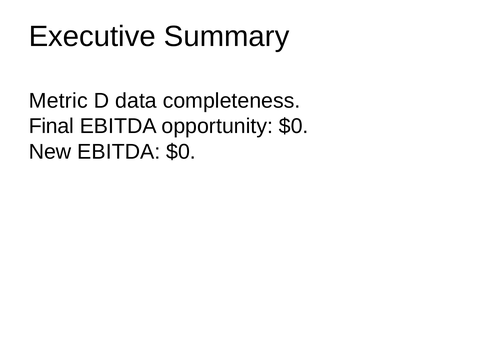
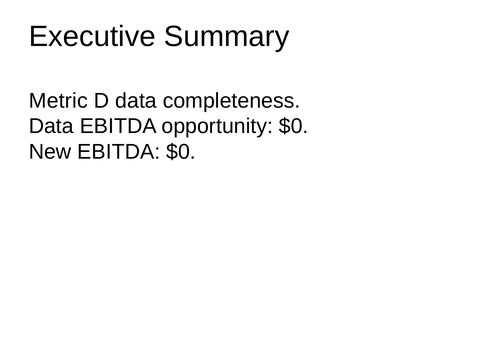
Final at (51, 126): Final -> Data
